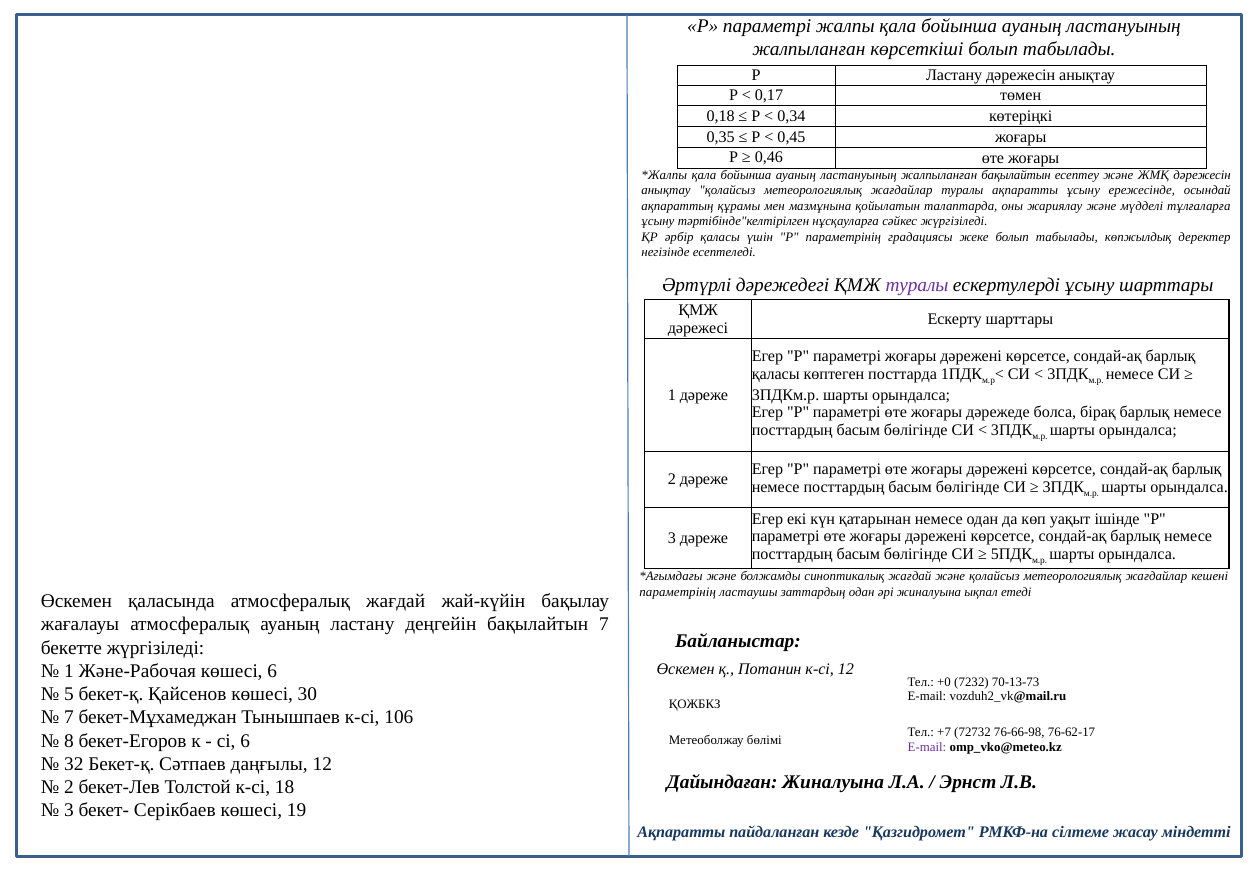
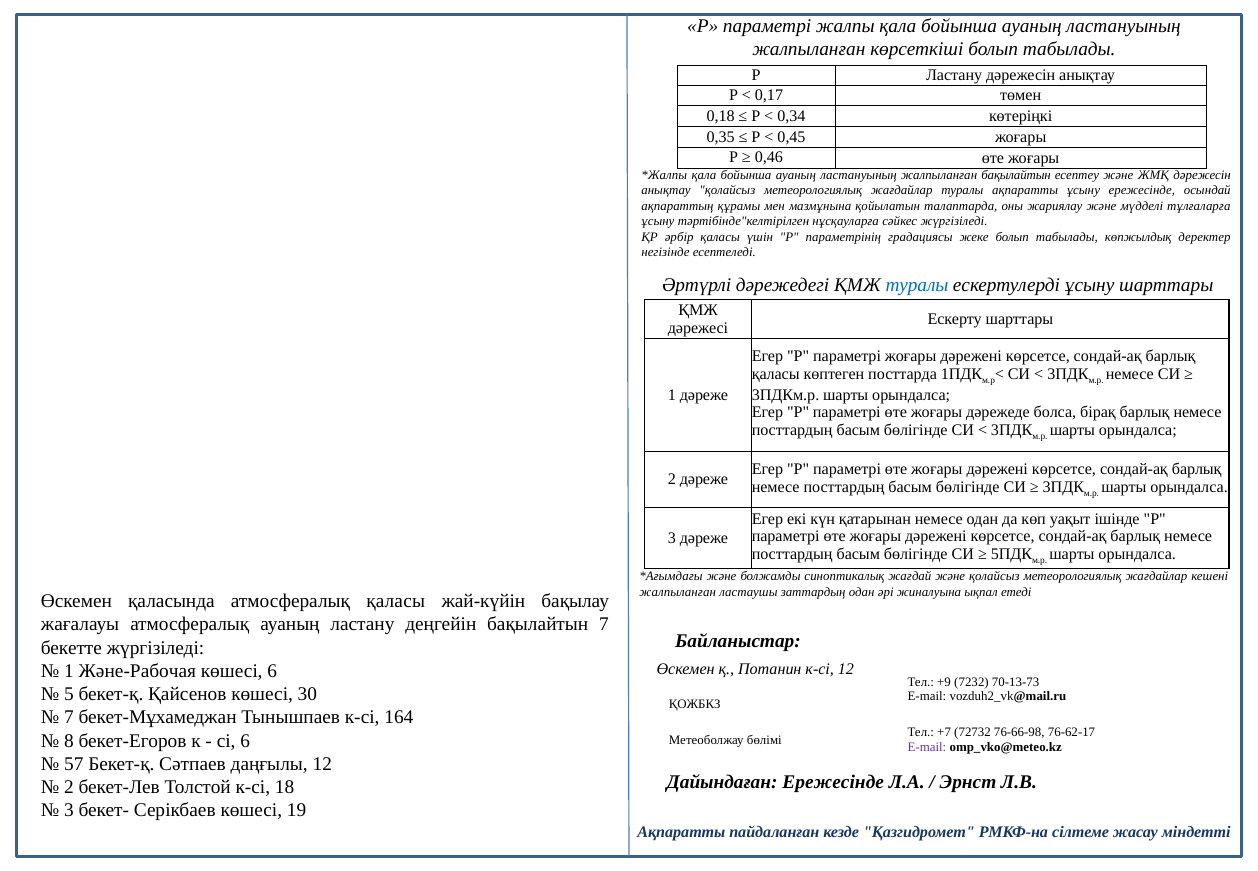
туралы at (917, 285) colour: purple -> blue
параметрінің at (678, 592): параметрінің -> жалпыланған
атмосфералық жағдай: жағдай -> қаласы
+0: +0 -> +9
106: 106 -> 164
32: 32 -> 57
Дайындаған Жиналуына: Жиналуына -> Ережесінде
